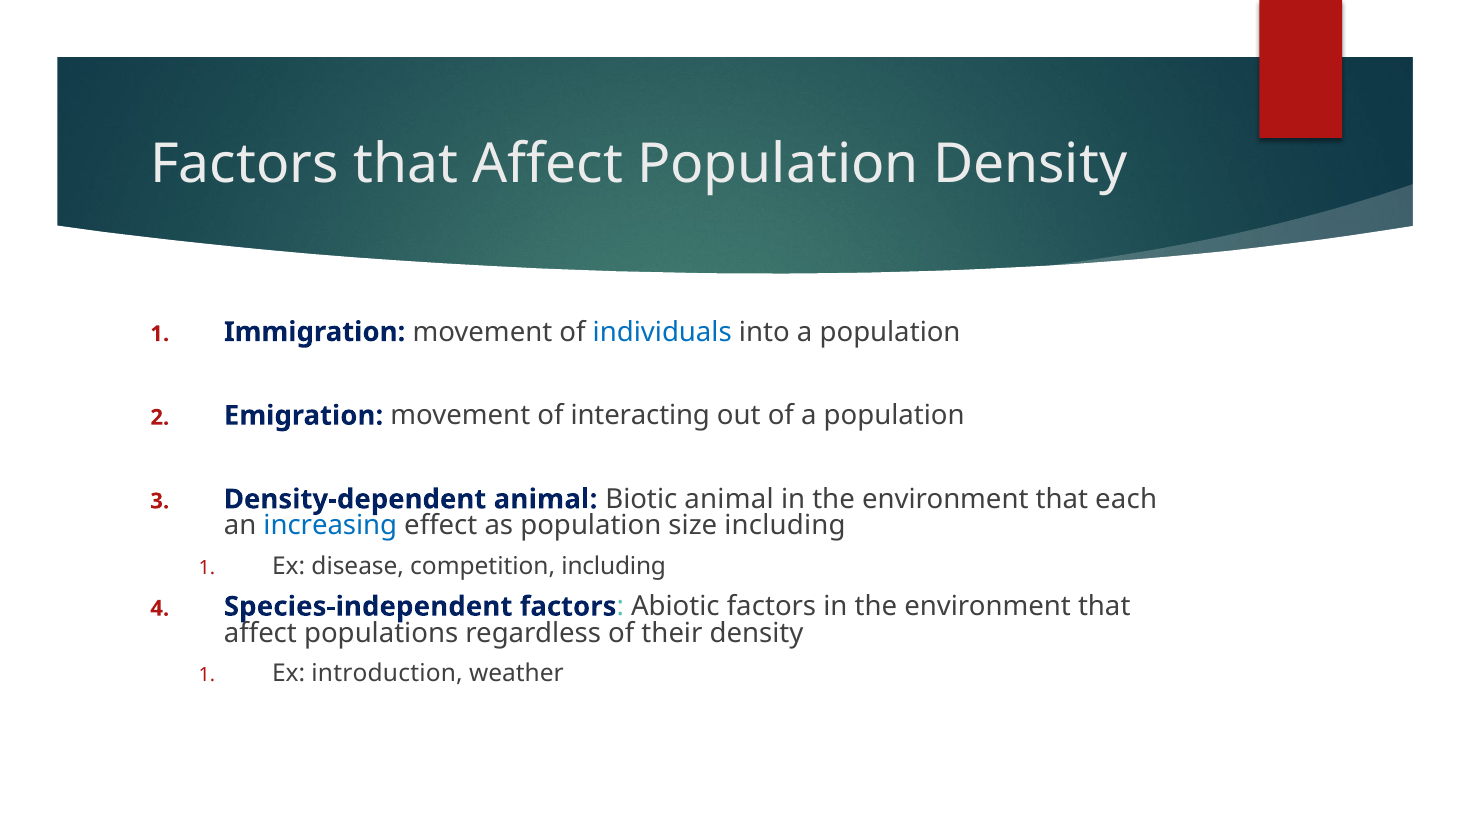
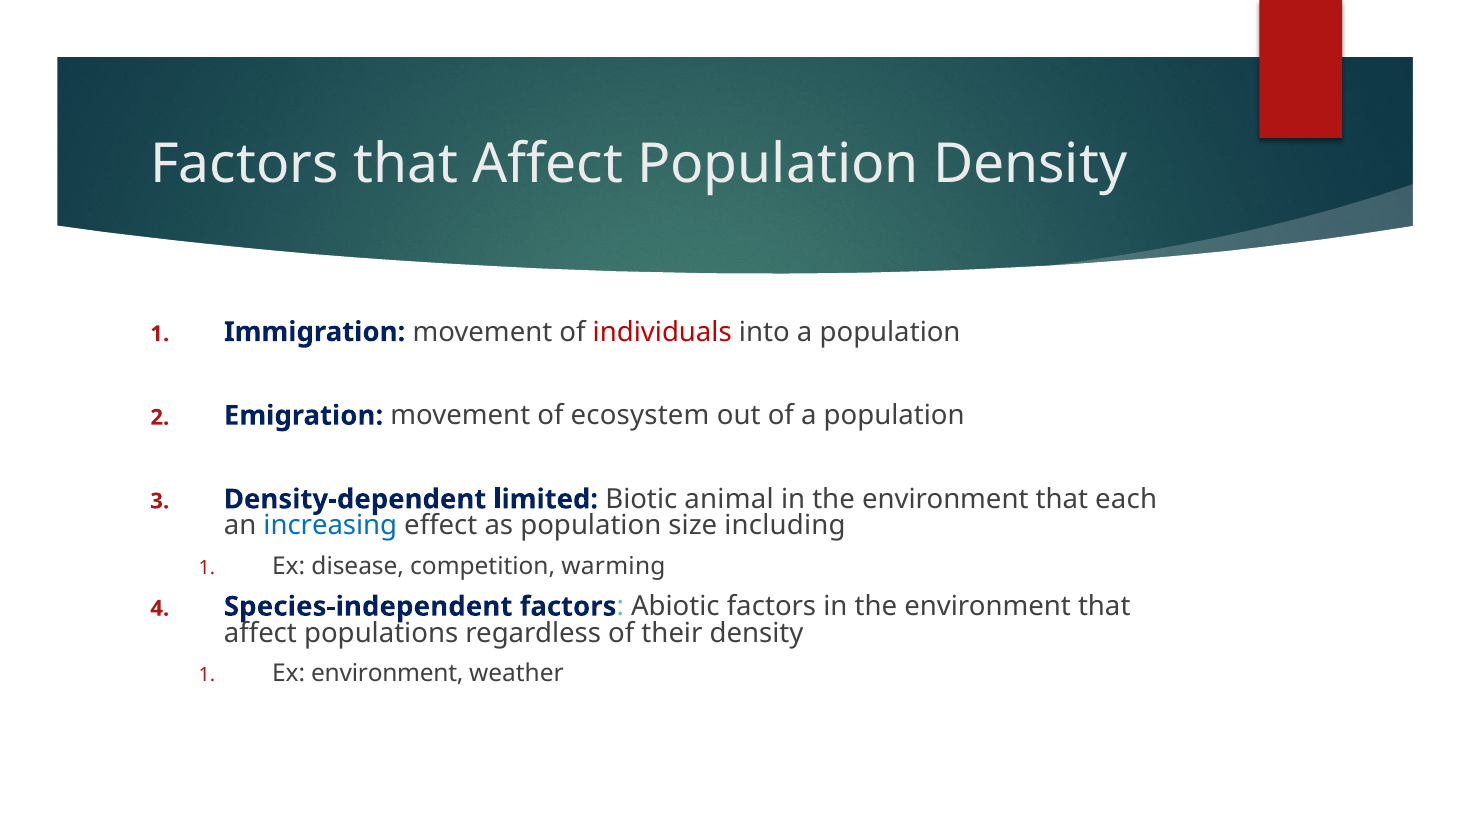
individuals colour: blue -> red
interacting: interacting -> ecosystem
Density-dependent animal: animal -> limited
competition including: including -> warming
Ex introduction: introduction -> environment
